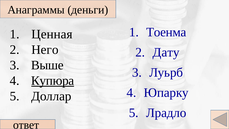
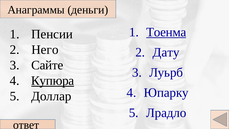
Тоенма underline: none -> present
Ценная: Ценная -> Пенсии
Выше: Выше -> Сайте
